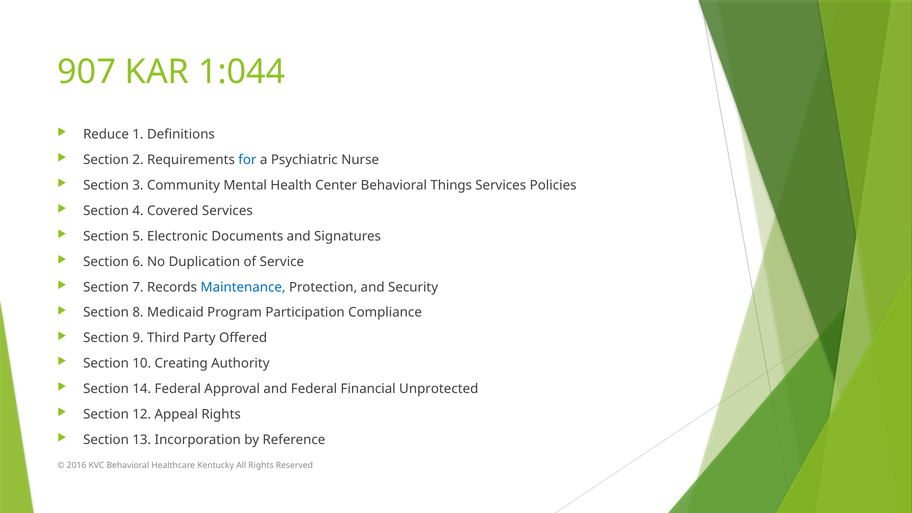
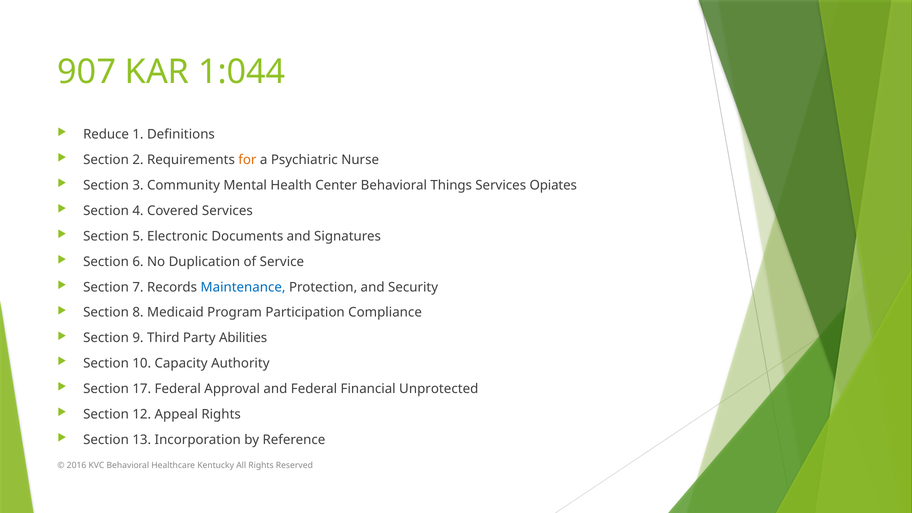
for colour: blue -> orange
Policies: Policies -> Opiates
Offered: Offered -> Abilities
Creating: Creating -> Capacity
14: 14 -> 17
